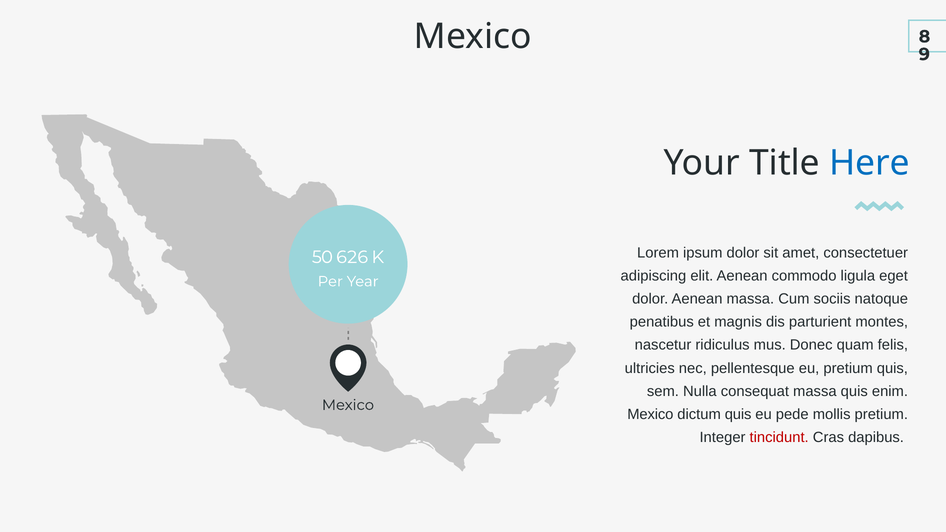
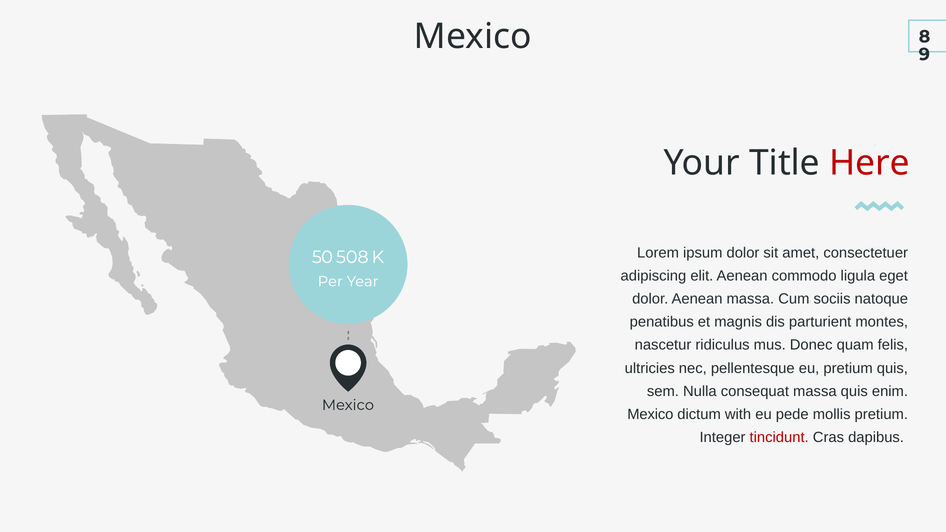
Here colour: blue -> red
626: 626 -> 508
dictum quis: quis -> with
